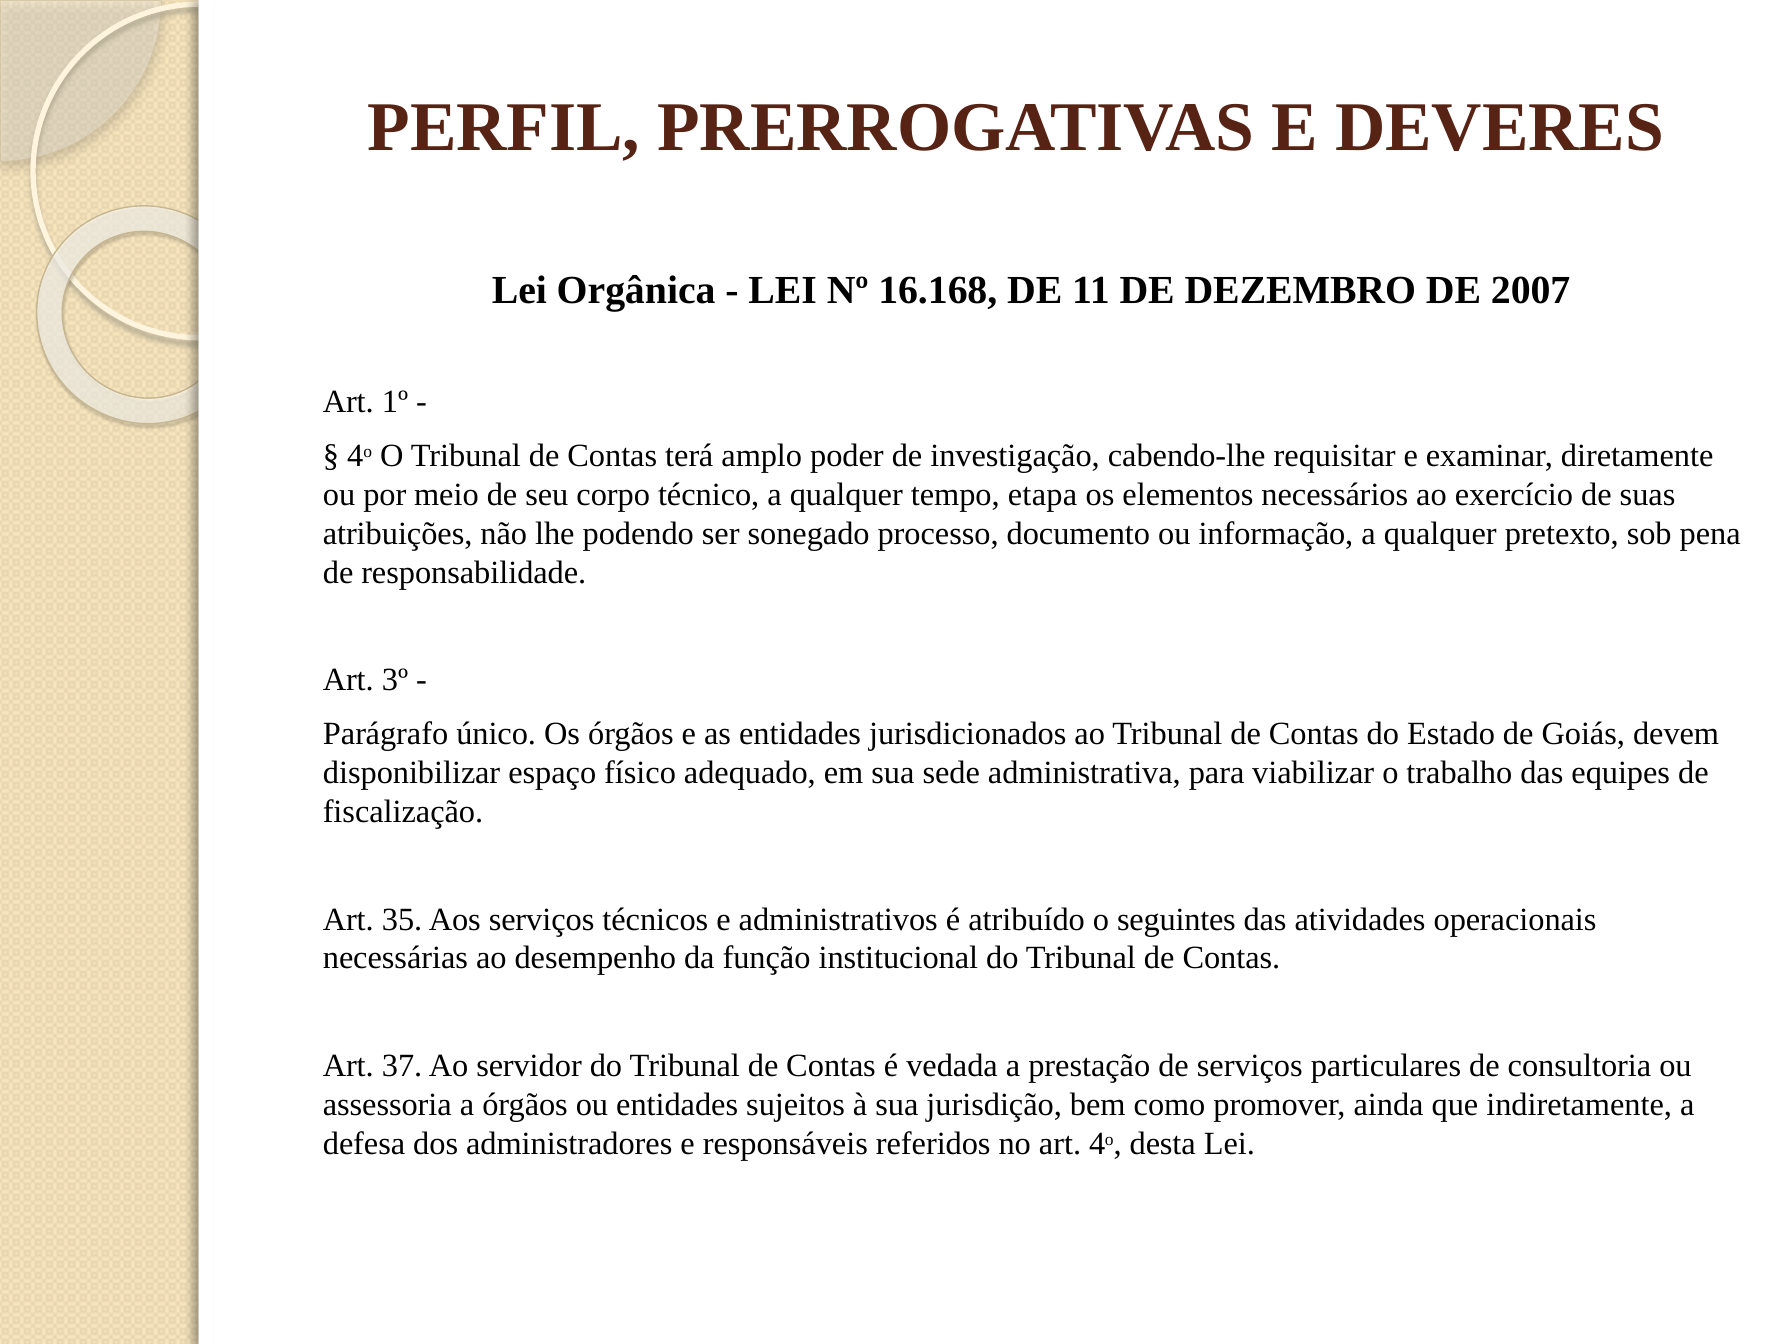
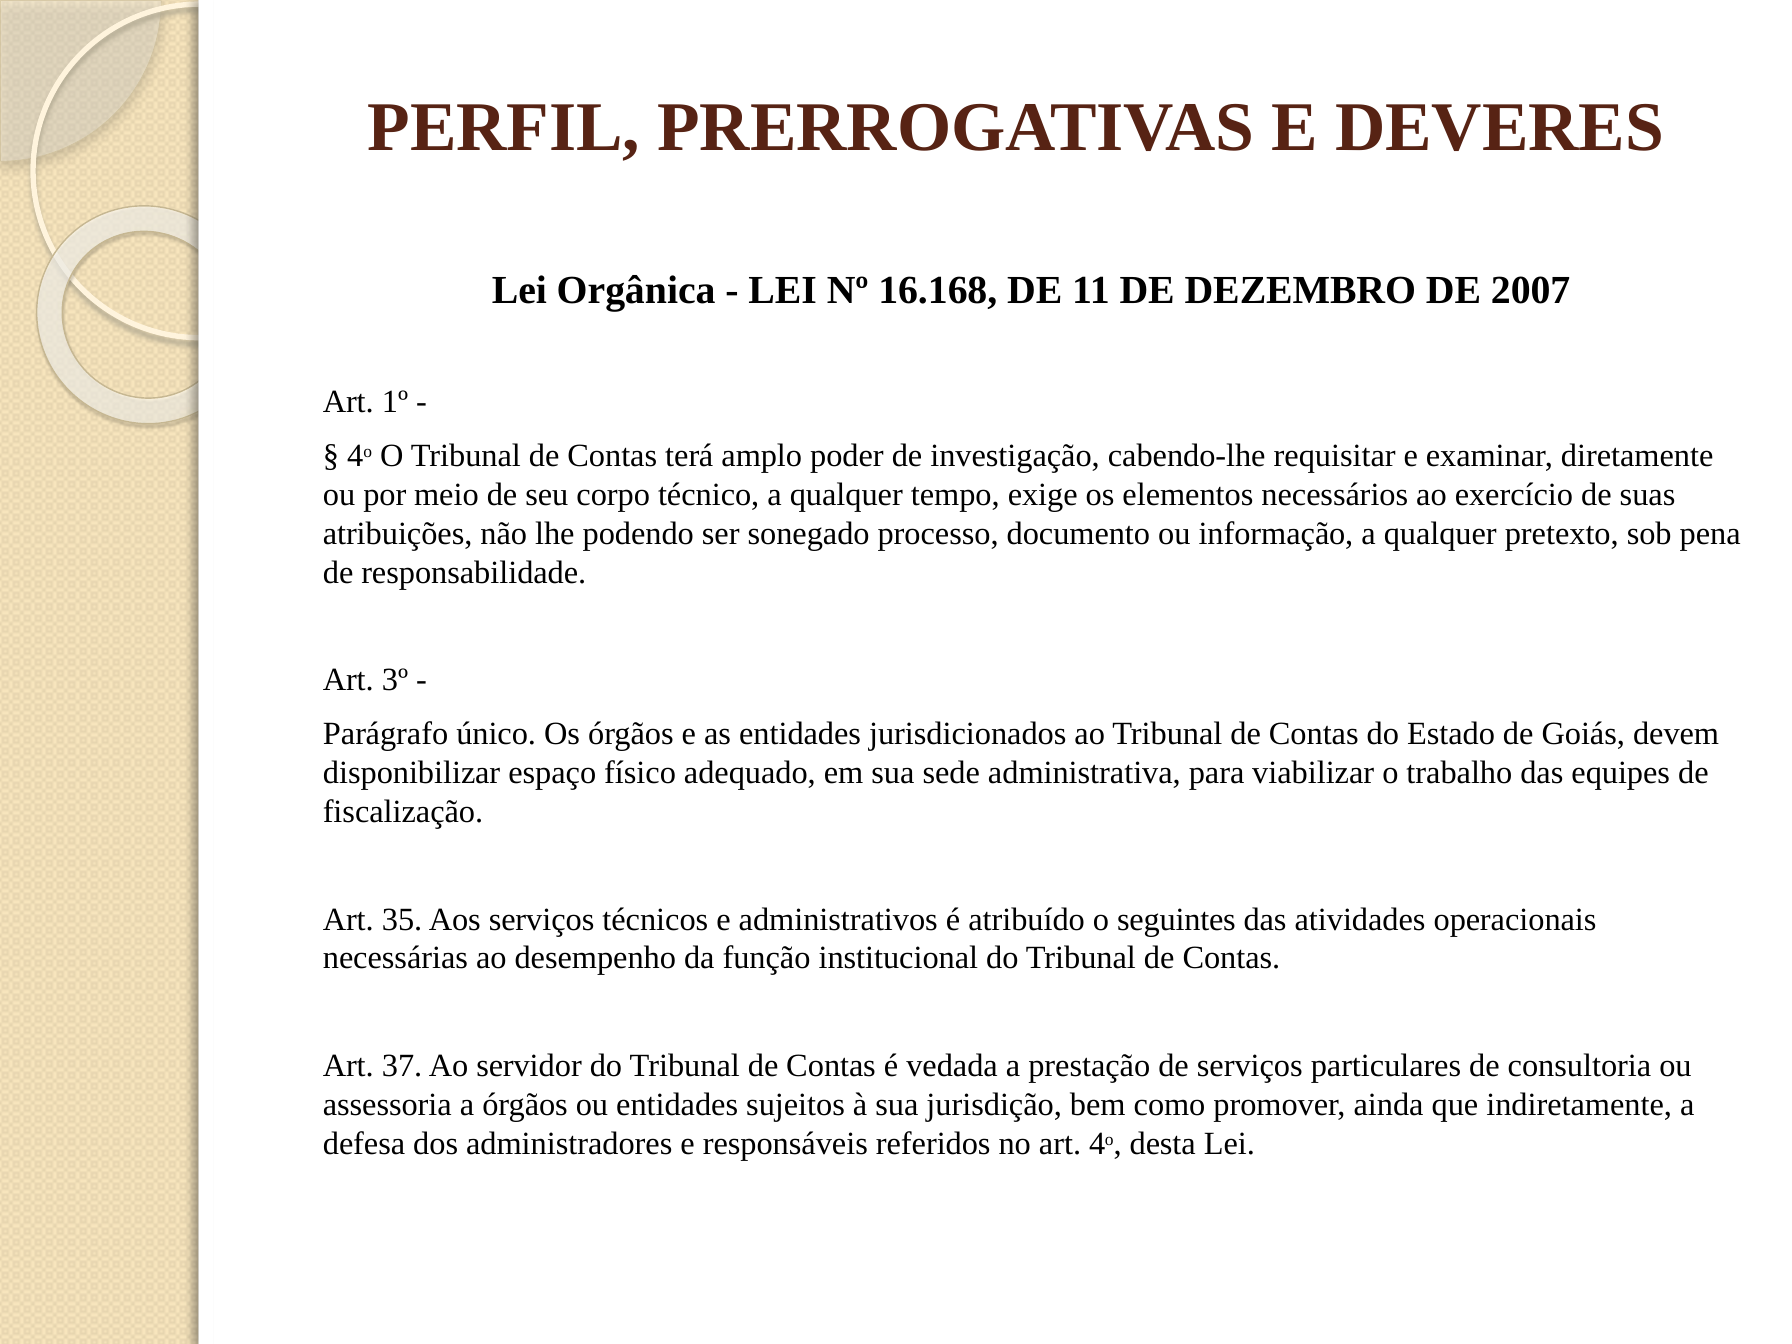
etapa: etapa -> exige
